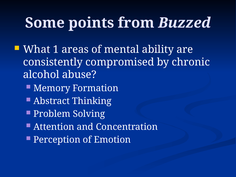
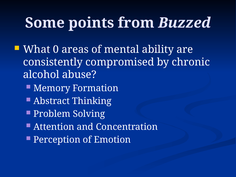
1: 1 -> 0
